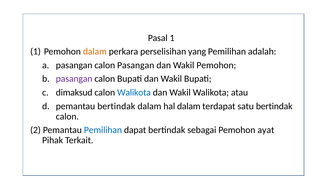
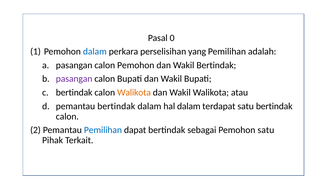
Pasal 1: 1 -> 0
dalam at (95, 52) colour: orange -> blue
calon Pasangan: Pasangan -> Pemohon
Wakil Pemohon: Pemohon -> Bertindak
dimaksud at (74, 92): dimaksud -> bertindak
Walikota at (134, 92) colour: blue -> orange
Pemohon ayat: ayat -> satu
